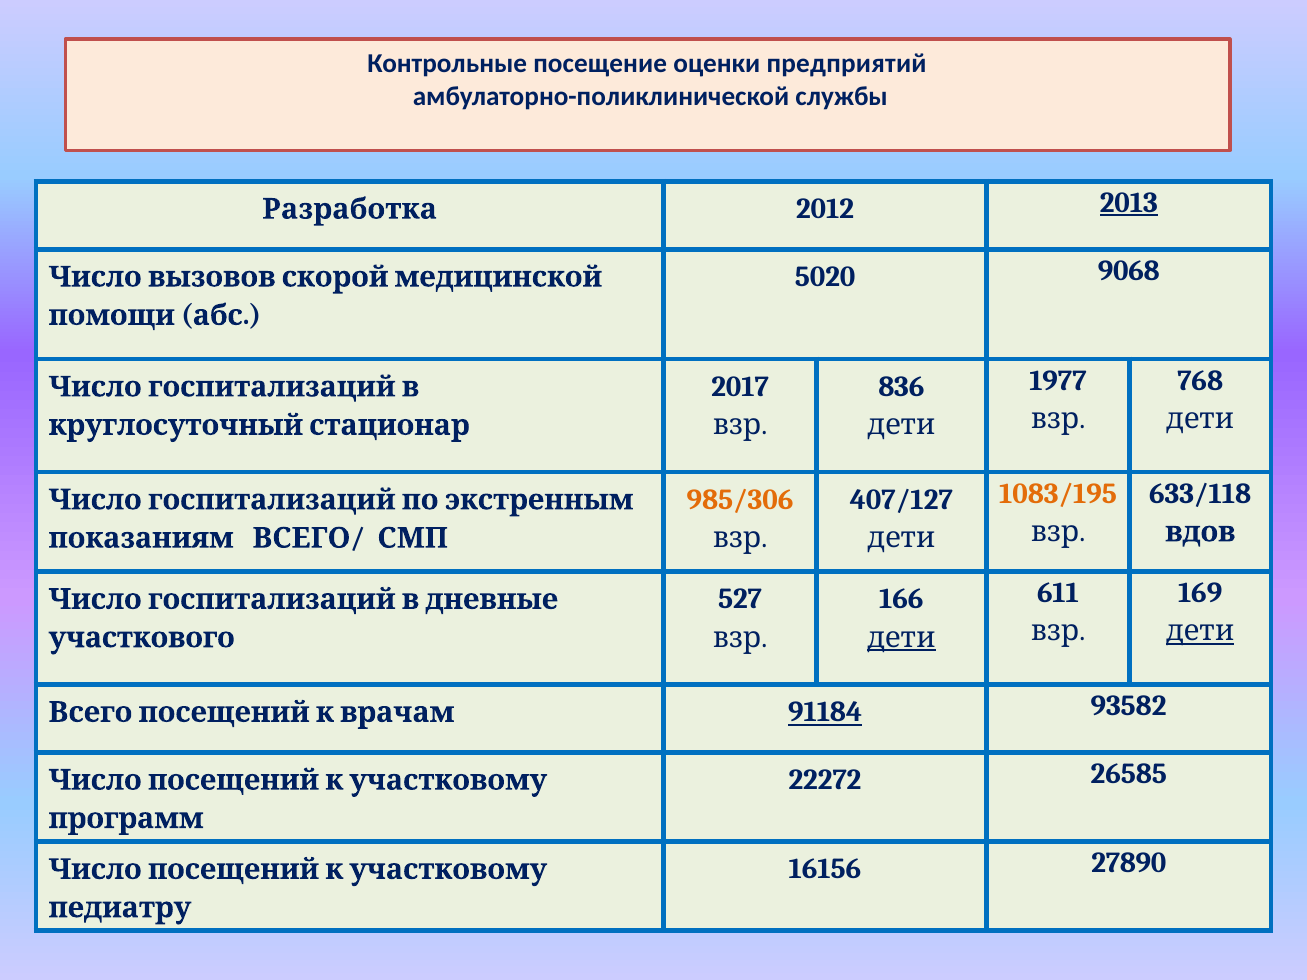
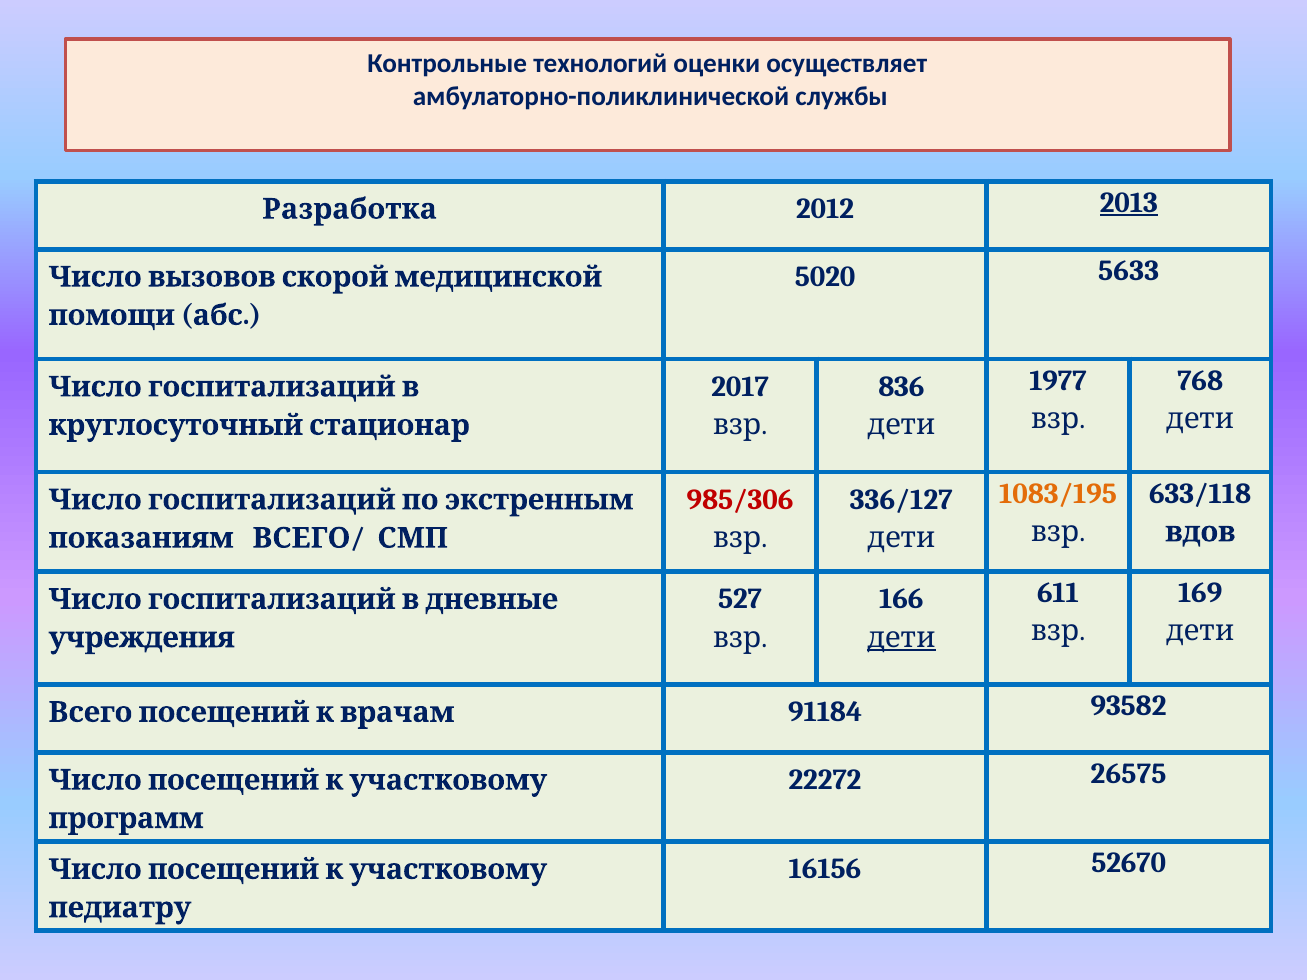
посещение: посещение -> технологий
предприятий: предприятий -> осуществляет
9068: 9068 -> 5633
985/306 colour: orange -> red
407/127: 407/127 -> 336/127
дети at (1200, 632) underline: present -> none
участкового: участкового -> учреждения
91184 underline: present -> none
26585: 26585 -> 26575
27890: 27890 -> 52670
